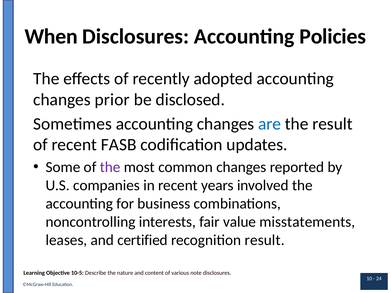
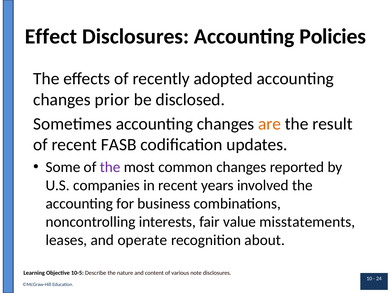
When: When -> Effect
are colour: blue -> orange
certified: certified -> operate
recognition result: result -> about
